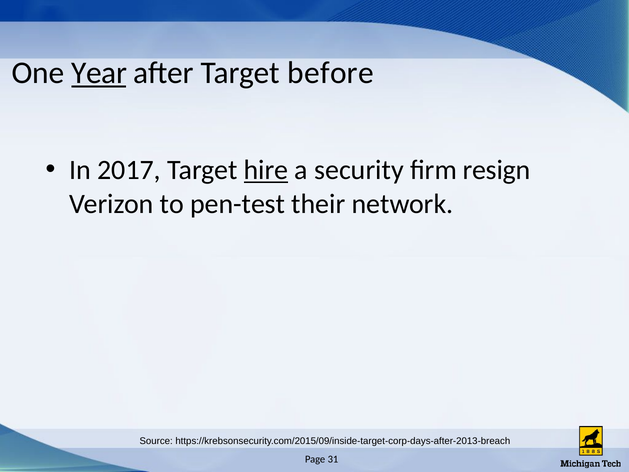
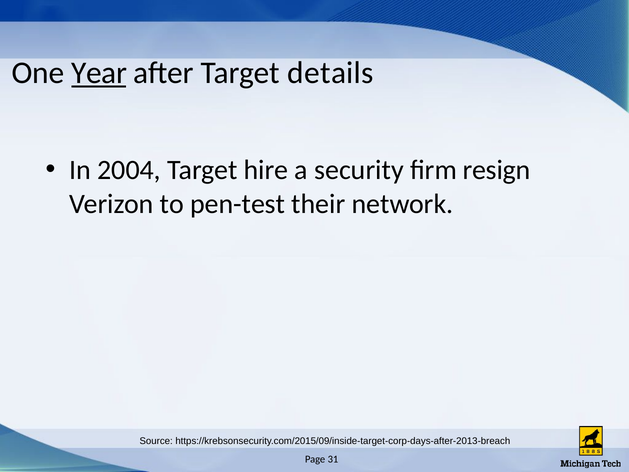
before: before -> details
2017: 2017 -> 2004
hire underline: present -> none
